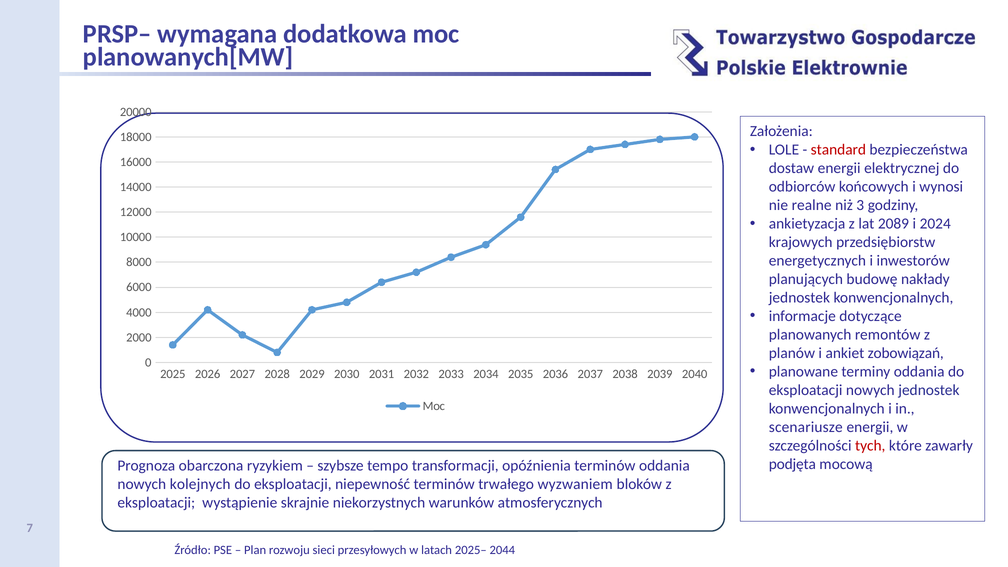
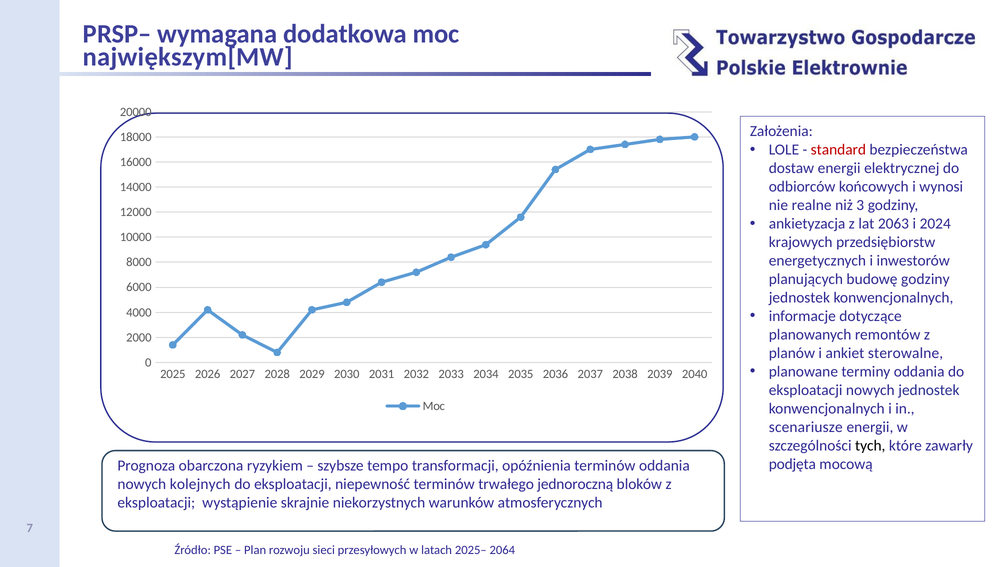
planowanych[MW: planowanych[MW -> największym[MW
2089: 2089 -> 2063
budowę nakłady: nakłady -> godziny
zobowiązań: zobowiązań -> sterowalne
tych colour: red -> black
wyzwaniem: wyzwaniem -> jednoroczną
2044: 2044 -> 2064
